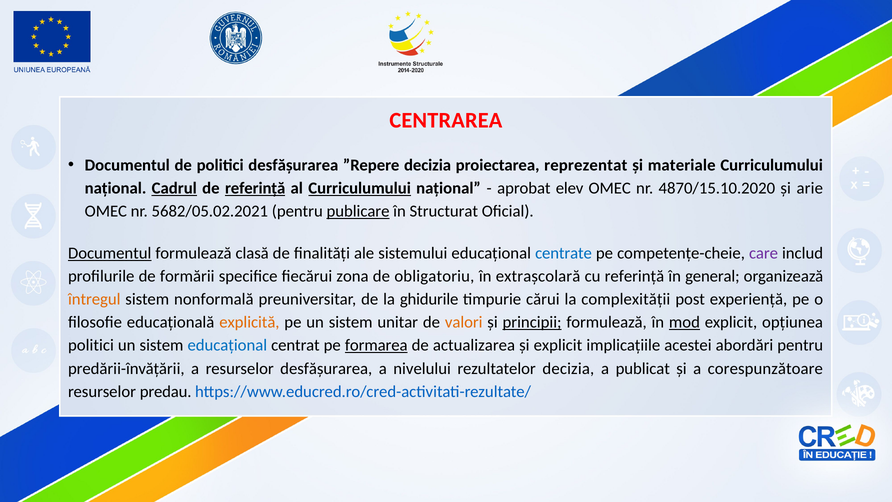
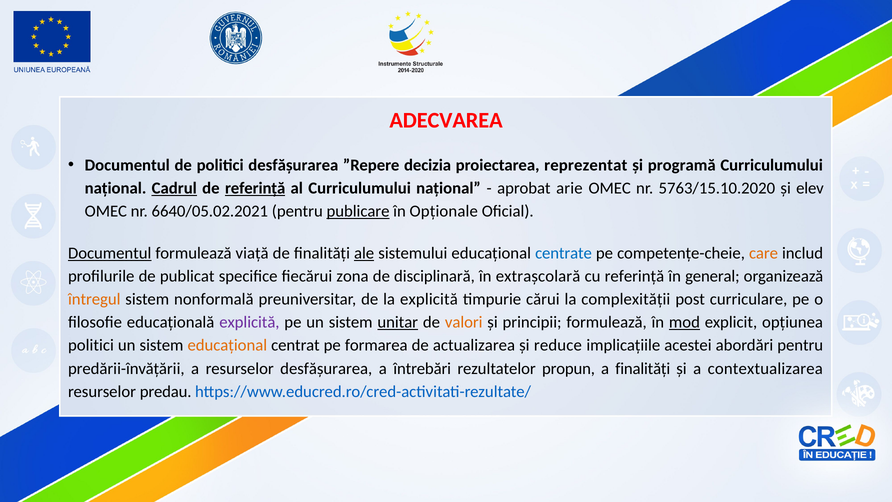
CENTRAREA: CENTRAREA -> ADECVAREA
materiale: materiale -> programă
Curriculumului at (360, 188) underline: present -> none
elev: elev -> arie
4870/15.10.2020: 4870/15.10.2020 -> 5763/15.10.2020
arie: arie -> elev
5682/05.02.2021: 5682/05.02.2021 -> 6640/05.02.2021
Structurat: Structurat -> Opționale
clasă: clasă -> viață
ale underline: none -> present
care colour: purple -> orange
formării: formării -> publicat
obligatoriu: obligatoriu -> disciplinară
la ghidurile: ghidurile -> explicită
experiență: experiență -> curriculare
explicită at (249, 322) colour: orange -> purple
unitar underline: none -> present
principii underline: present -> none
educațional at (227, 345) colour: blue -> orange
formarea underline: present -> none
și explicit: explicit -> reduce
nivelului: nivelului -> întrebări
rezultatelor decizia: decizia -> propun
a publicat: publicat -> finalități
corespunzătoare: corespunzătoare -> contextualizarea
